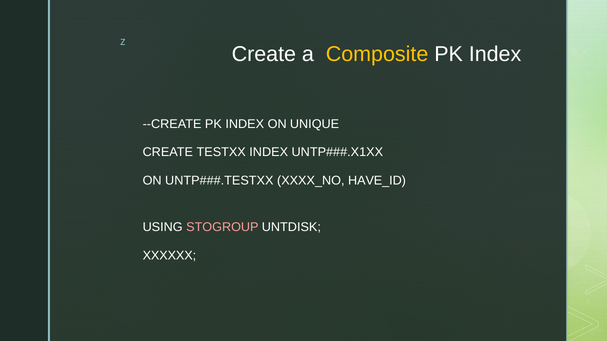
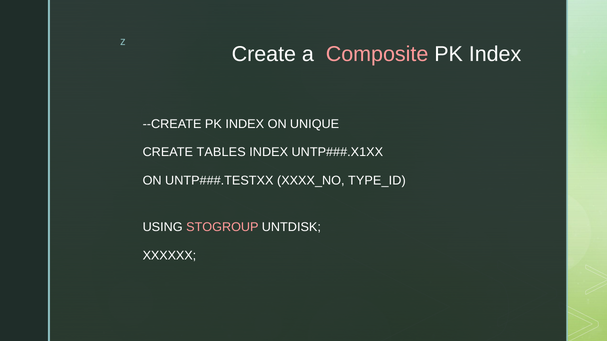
Composite colour: yellow -> pink
TESTXX: TESTXX -> TABLES
HAVE_ID: HAVE_ID -> TYPE_ID
